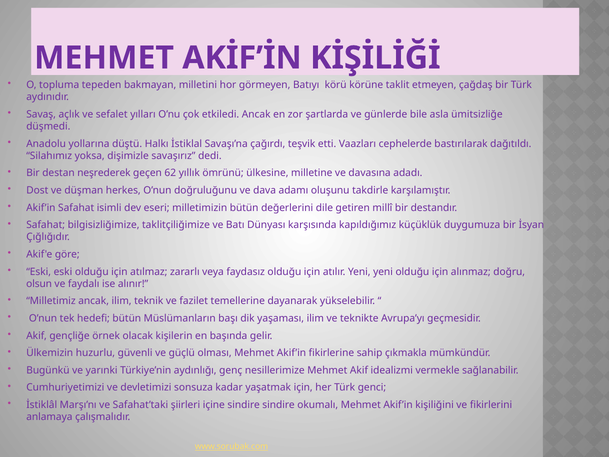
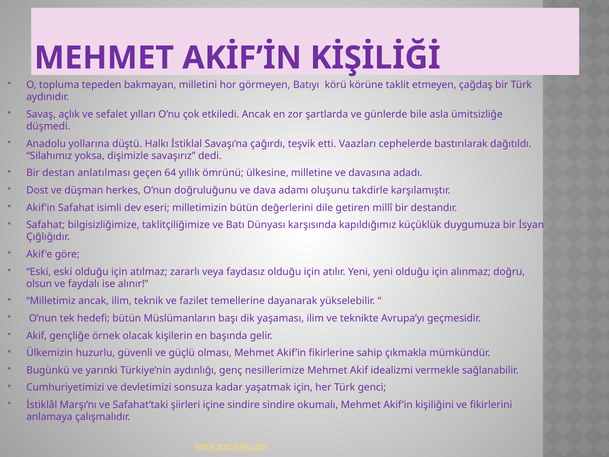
neşrederek: neşrederek -> anlatılması
62: 62 -> 64
